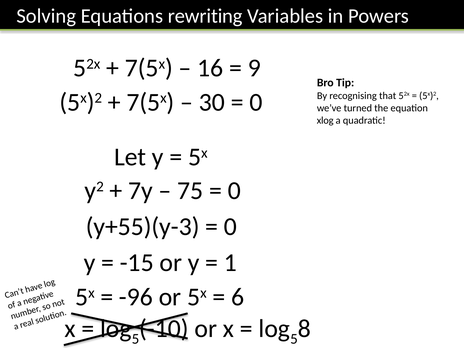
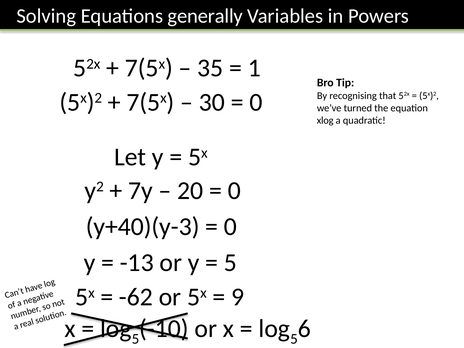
rewriting: rewriting -> generally
16: 16 -> 35
9: 9 -> 1
75: 75 -> 20
y+55)(y-3: y+55)(y-3 -> y+40)(y-3
-15: -15 -> -13
1 at (231, 262): 1 -> 5
-96: -96 -> -62
6: 6 -> 9
8: 8 -> 6
